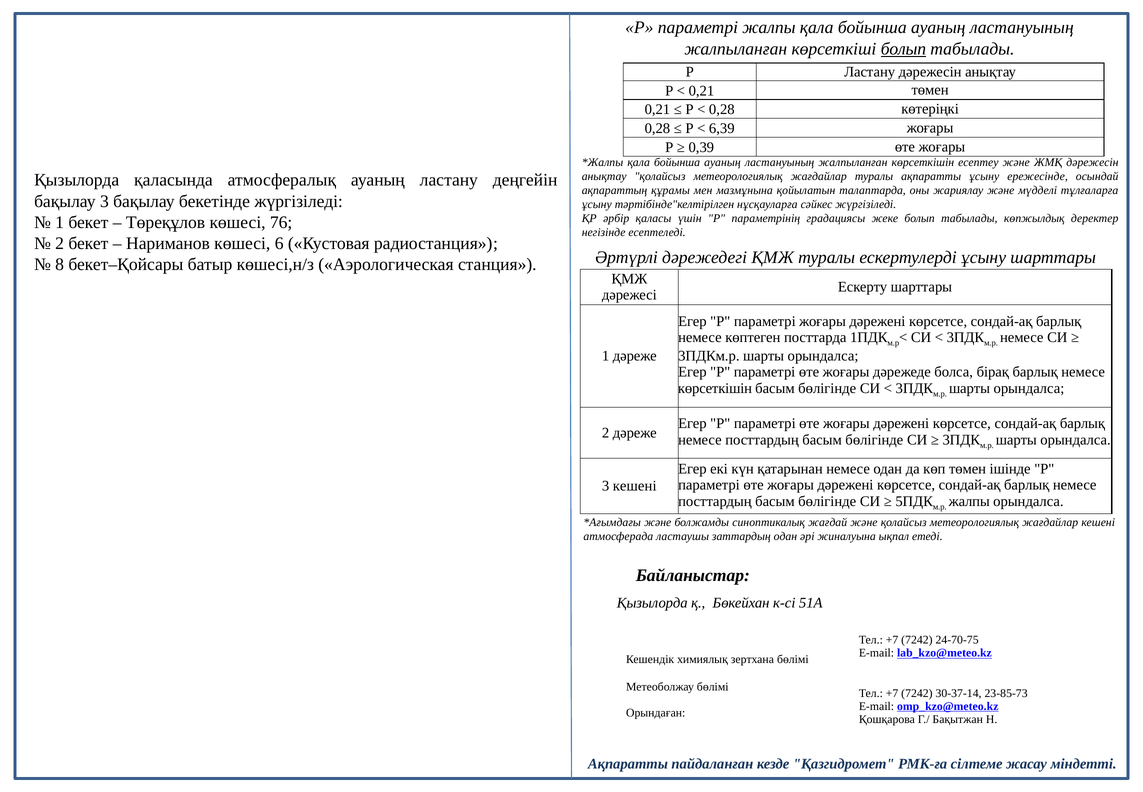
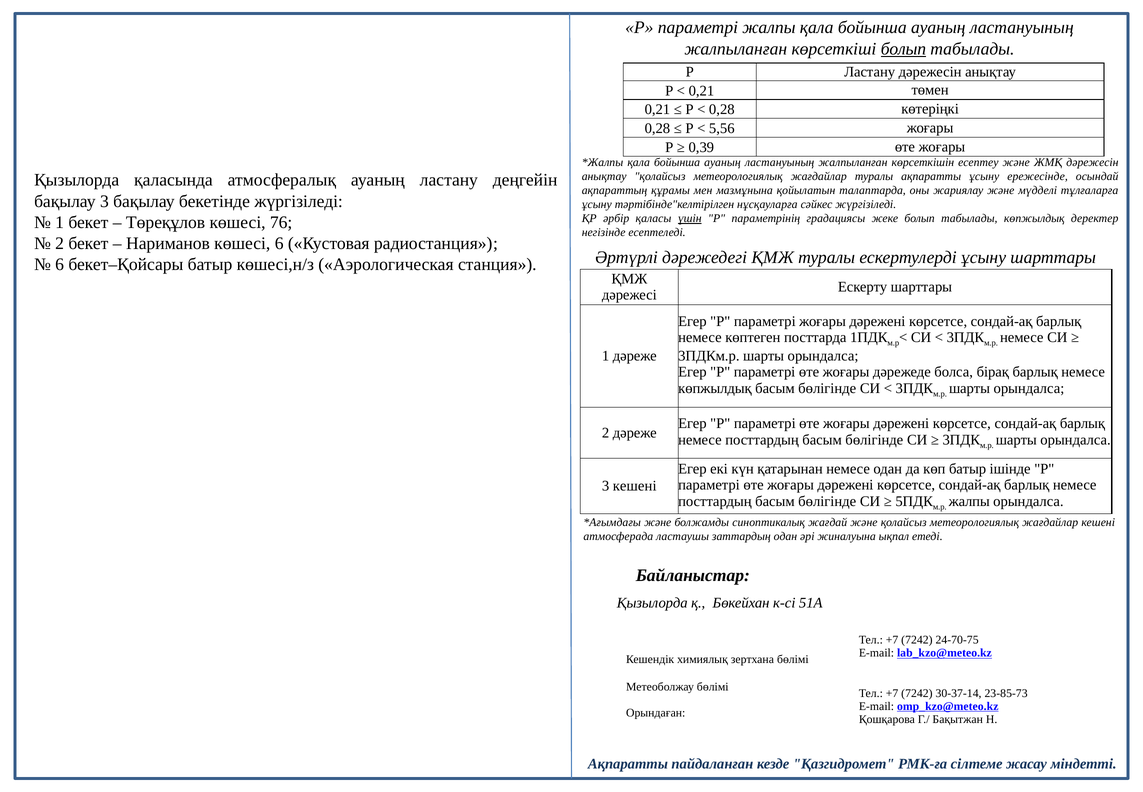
6,39: 6,39 -> 5,56
үшін underline: none -> present
8 at (60, 264): 8 -> 6
көрсеткішін at (715, 388): көрсеткішін -> көпжылдық
көп төмен: төмен -> батыр
